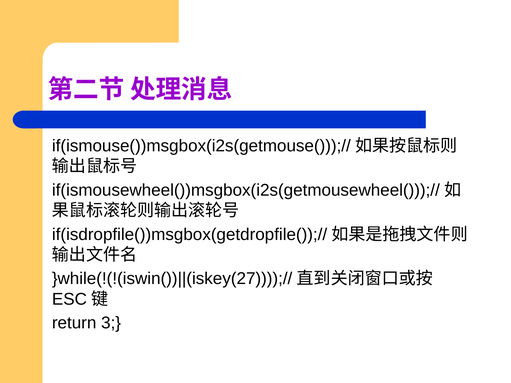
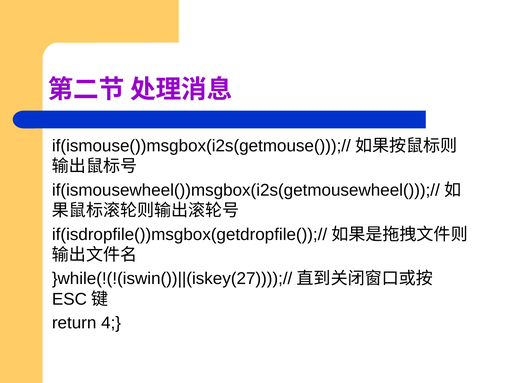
3: 3 -> 4
